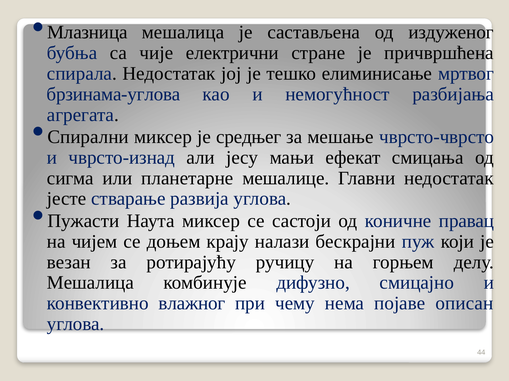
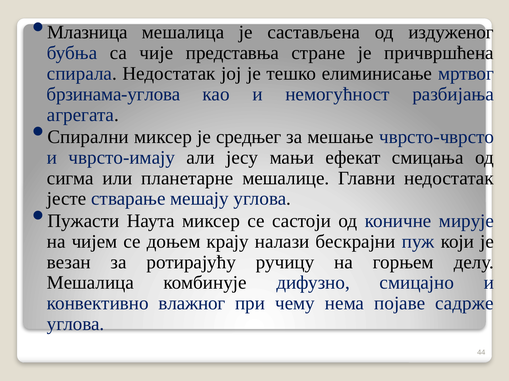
електрични: електрични -> представња
чврсто-изнад: чврсто-изнад -> чврсто-имају
развија: развија -> мешају
правац: правац -> мирује
описан: описан -> садрже
